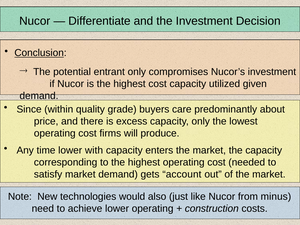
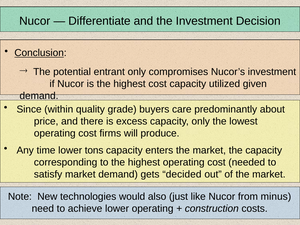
with: with -> tons
account: account -> decided
